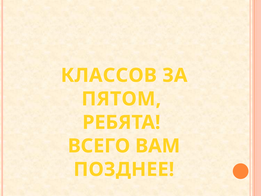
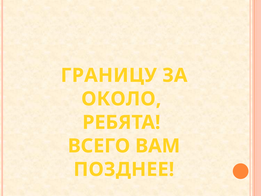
КЛАССОВ: КЛАССОВ -> ГРАНИЦУ
ПЯТОМ: ПЯТОМ -> ОКОЛО
